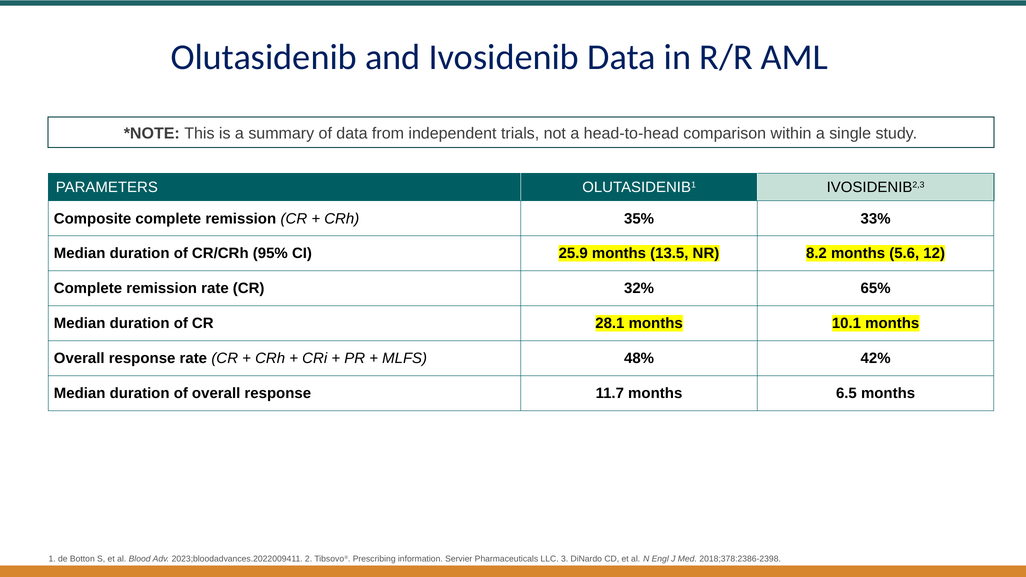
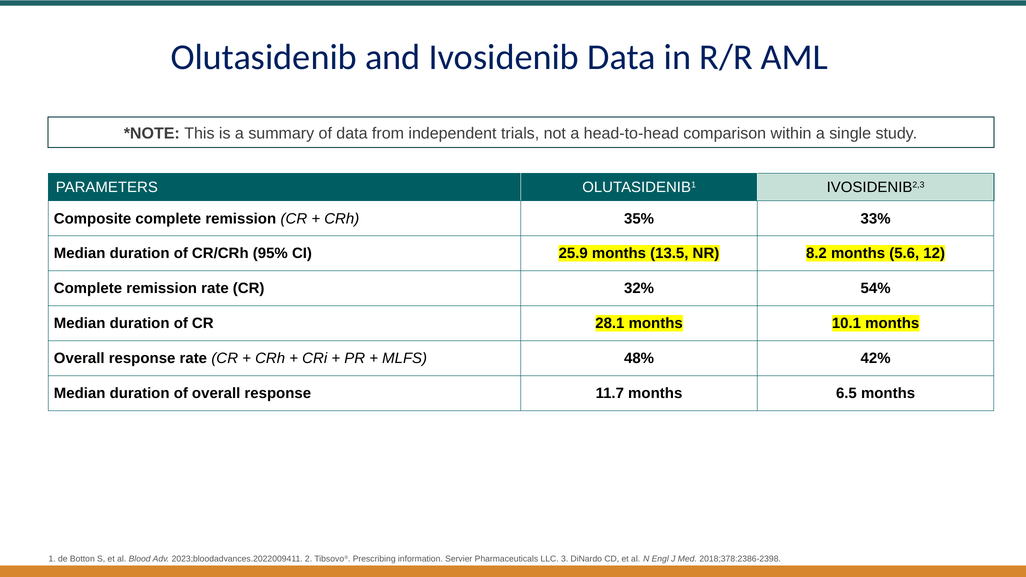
65%: 65% -> 54%
